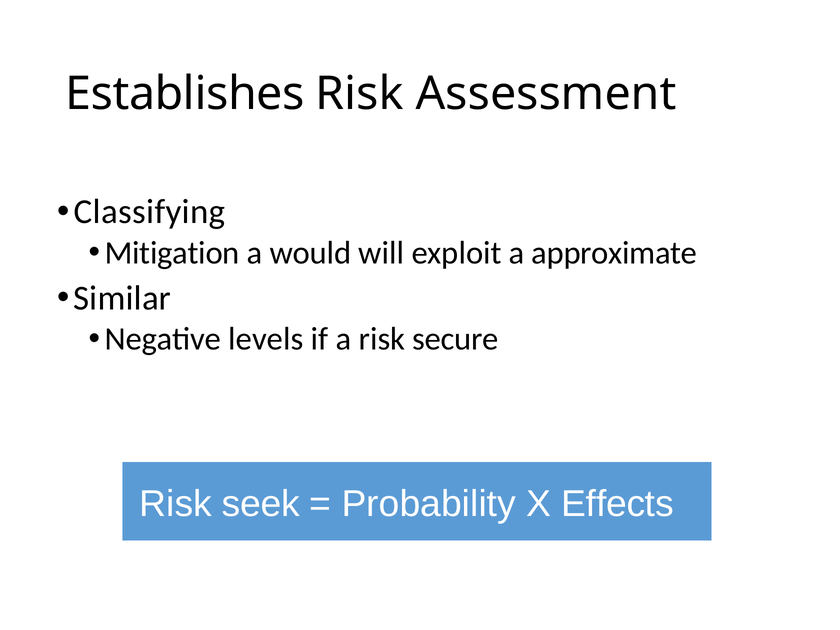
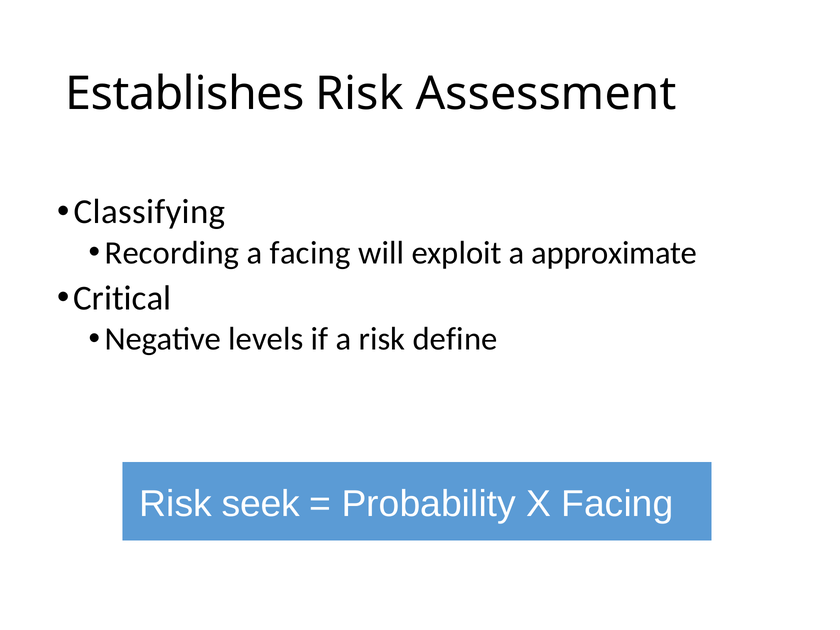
Mitigation: Mitigation -> Recording
a would: would -> facing
Similar: Similar -> Critical
secure: secure -> define
X Effects: Effects -> Facing
